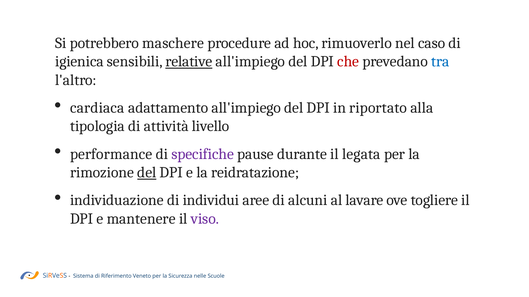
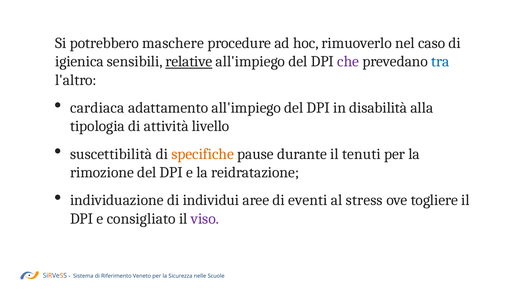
che colour: red -> purple
riportato: riportato -> disabilità
performance: performance -> suscettibilità
specifiche colour: purple -> orange
legata: legata -> tenuti
del at (147, 173) underline: present -> none
alcuni: alcuni -> eventi
lavare: lavare -> stress
mantenere: mantenere -> consigliato
